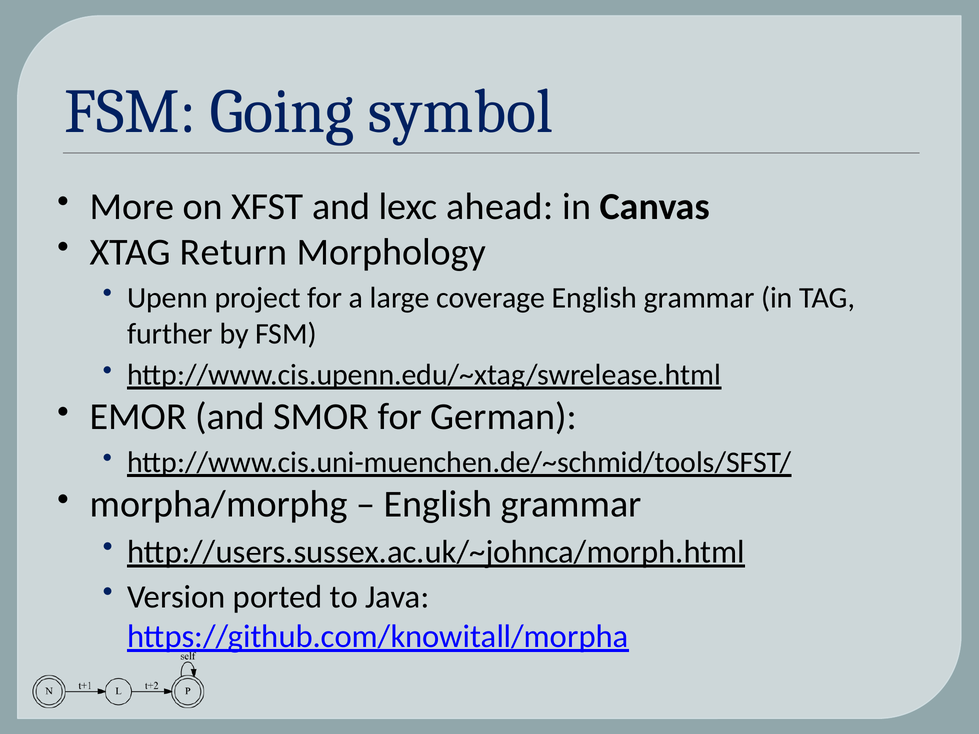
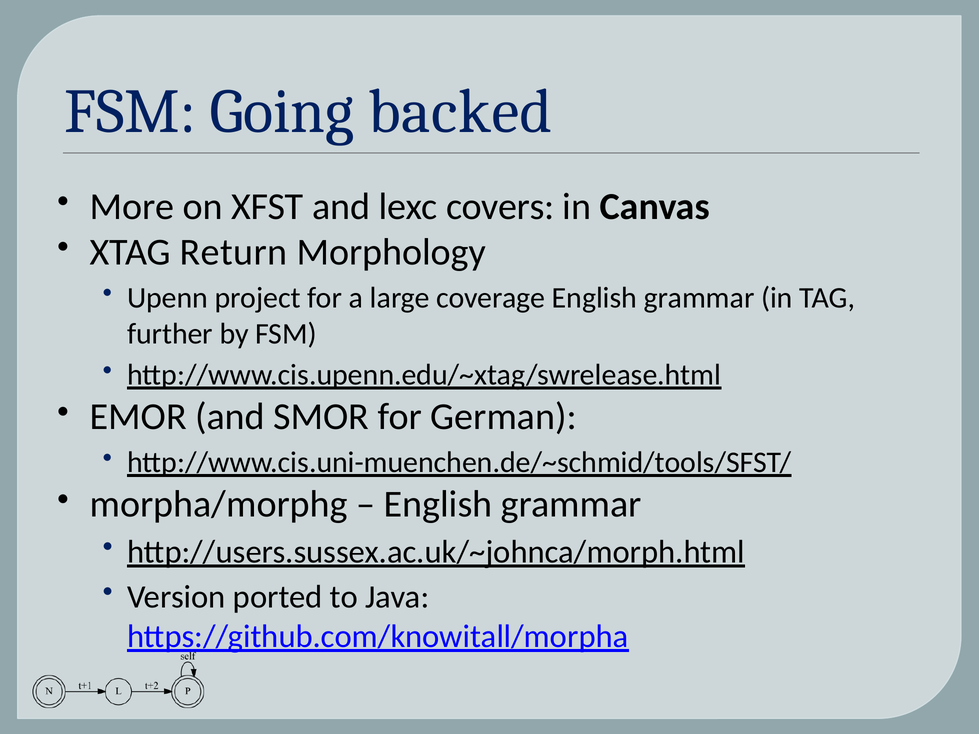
symbol: symbol -> backed
ahead: ahead -> covers
